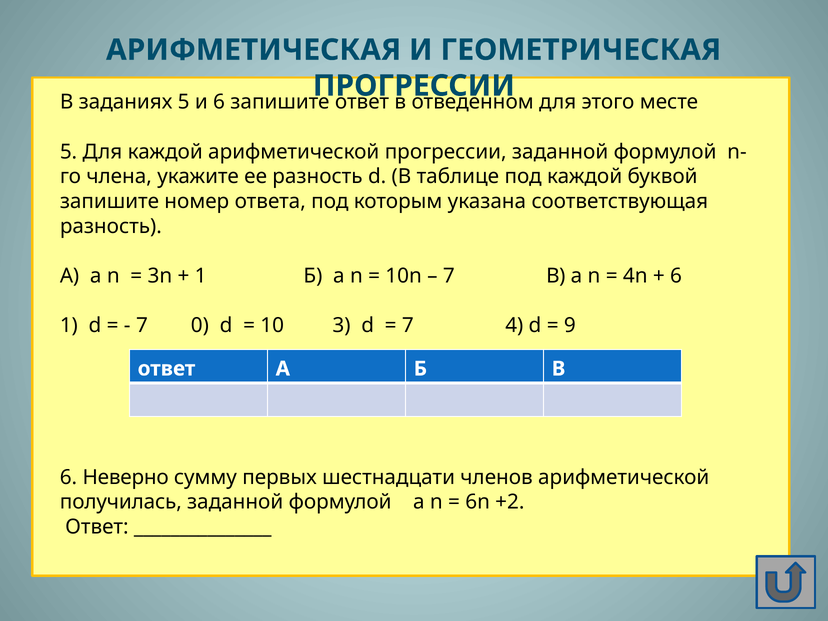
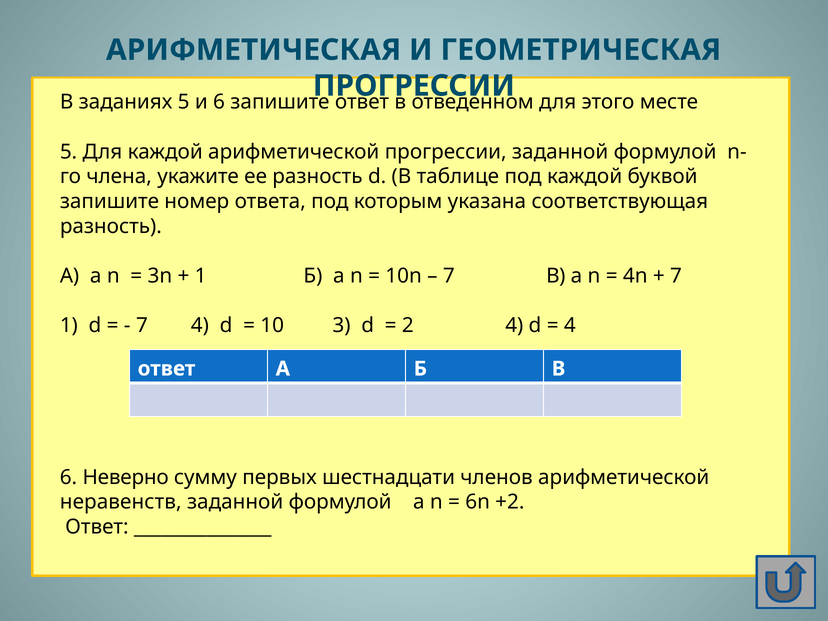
6 at (676, 276): 6 -> 7
7 0: 0 -> 4
7 at (408, 326): 7 -> 2
9 at (570, 326): 9 -> 4
получилась: получилась -> неравенств
